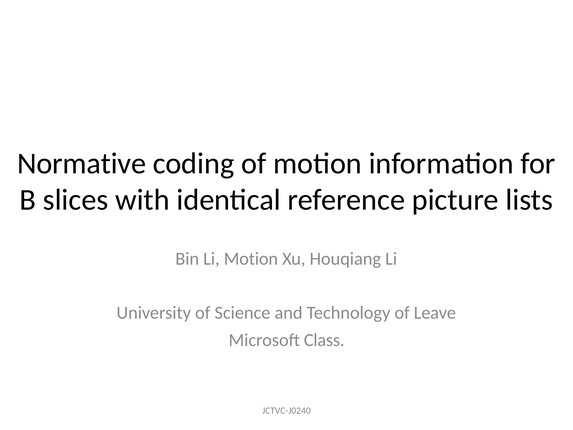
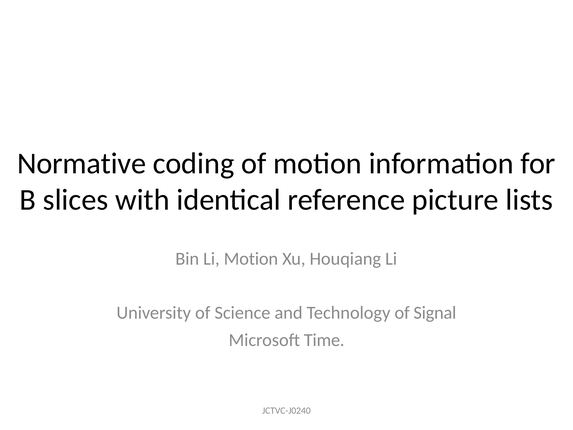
Leave: Leave -> Signal
Class: Class -> Time
